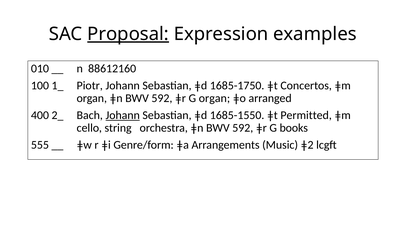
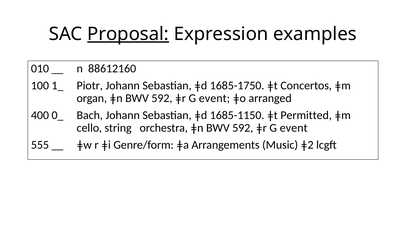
organ at (214, 98): organ -> event
2_: 2_ -> 0_
Johann at (123, 115) underline: present -> none
1685-1550: 1685-1550 -> 1685-1150
books at (294, 128): books -> event
